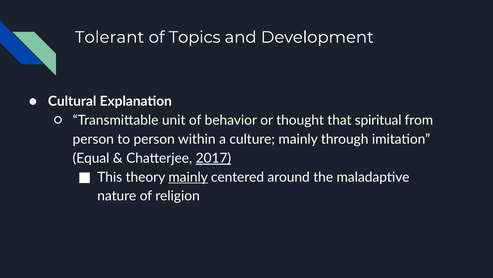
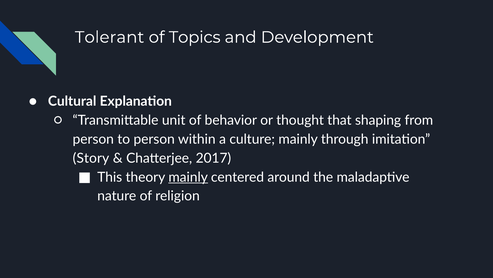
spiritual: spiritual -> shaping
Equal: Equal -> Story
2017 underline: present -> none
